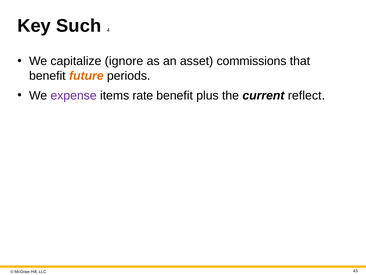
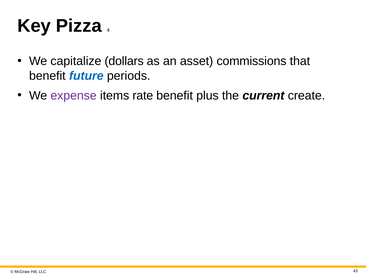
Such: Such -> Pizza
ignore: ignore -> dollars
future colour: orange -> blue
reflect: reflect -> create
